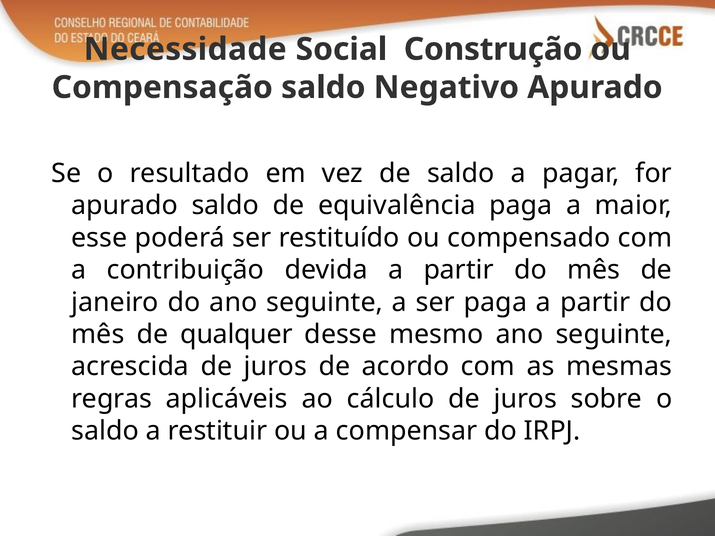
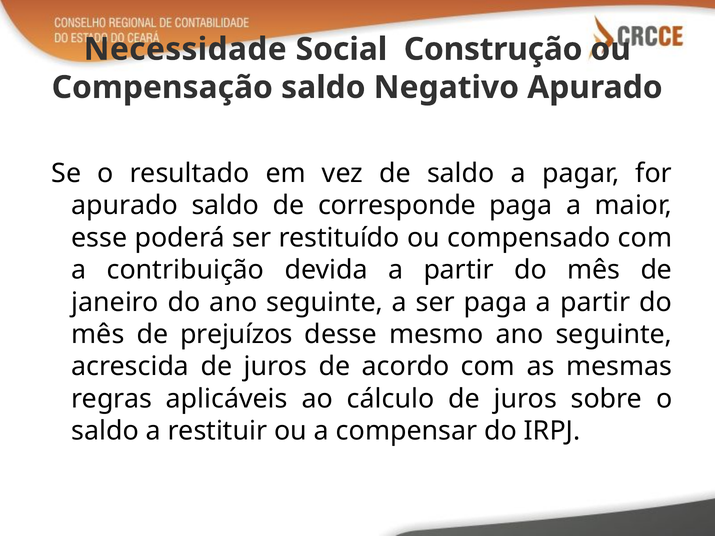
equivalência: equivalência -> corresponde
qualquer: qualquer -> prejuízos
